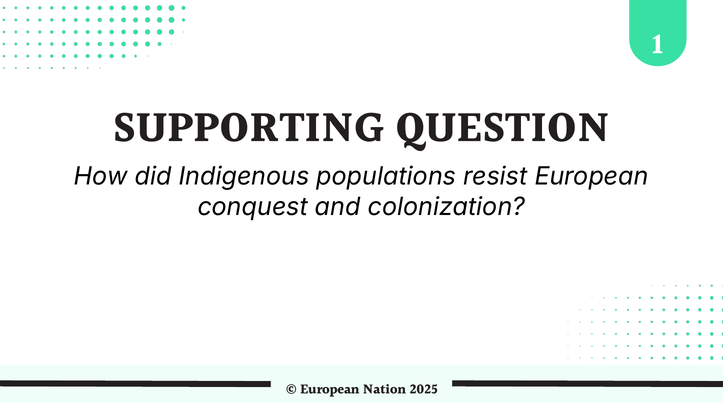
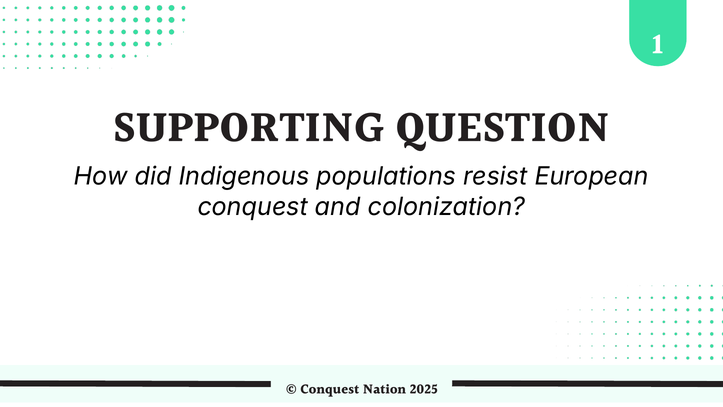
European at (330, 389): European -> Conquest
